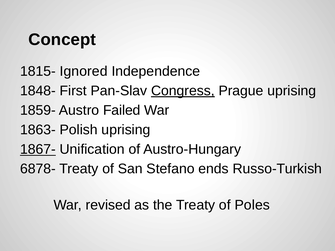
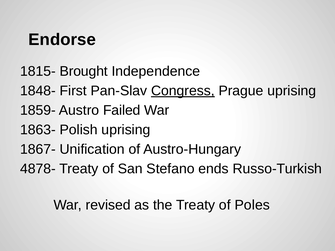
Concept: Concept -> Endorse
Ignored: Ignored -> Brought
1867- underline: present -> none
6878-: 6878- -> 4878-
